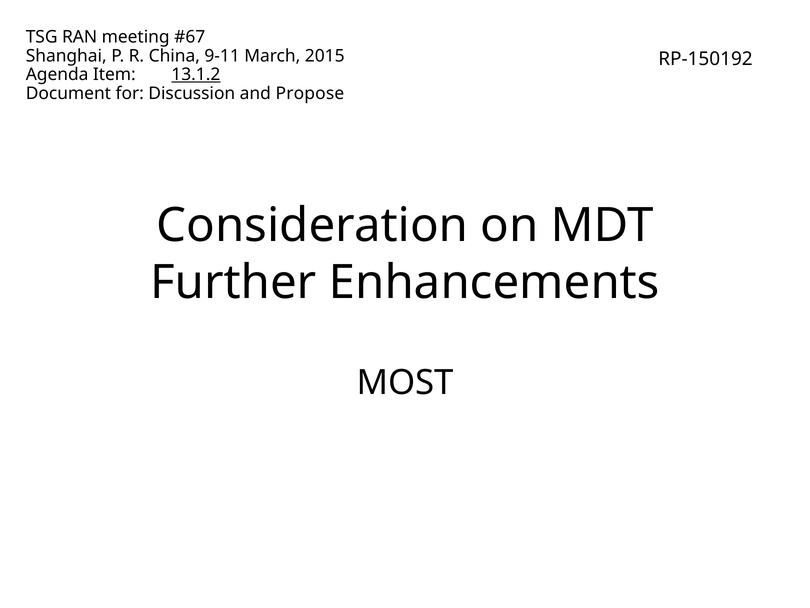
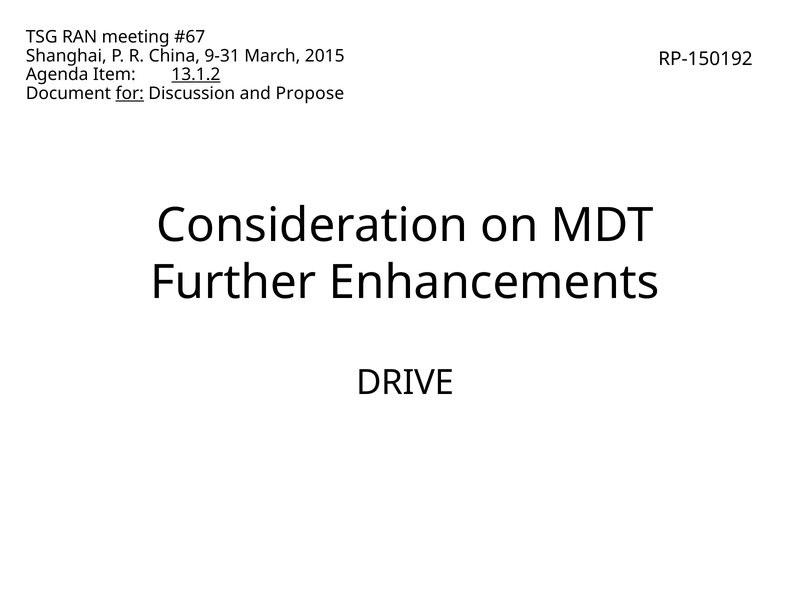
9-11: 9-11 -> 9-31
for underline: none -> present
MOST: MOST -> DRIVE
